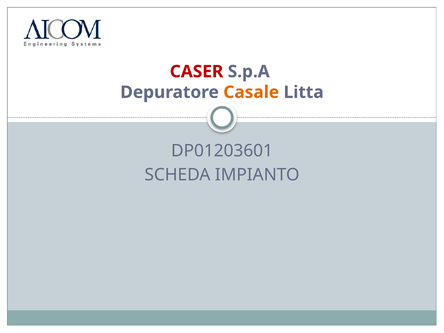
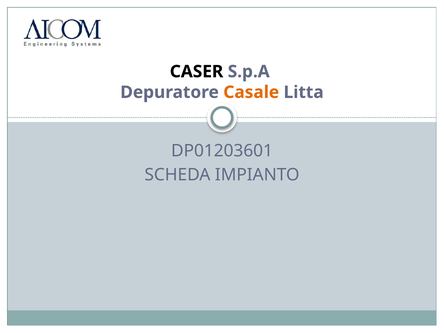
CASER colour: red -> black
